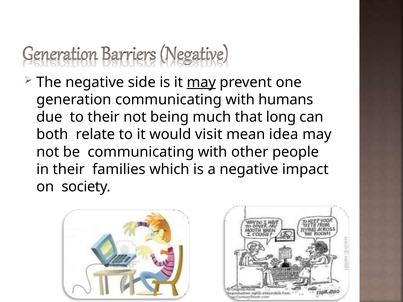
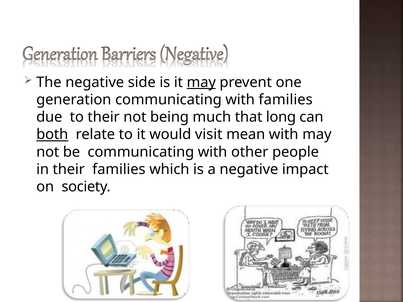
with humans: humans -> families
both underline: none -> present
mean idea: idea -> with
